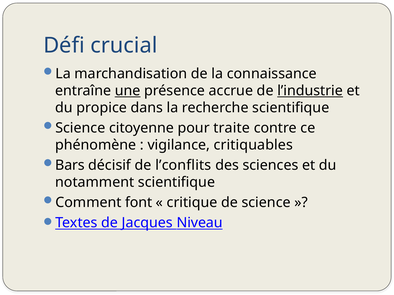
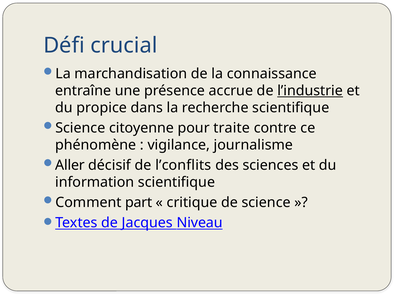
une underline: present -> none
critiquables: critiquables -> journalisme
Bars: Bars -> Aller
notamment: notamment -> information
font: font -> part
